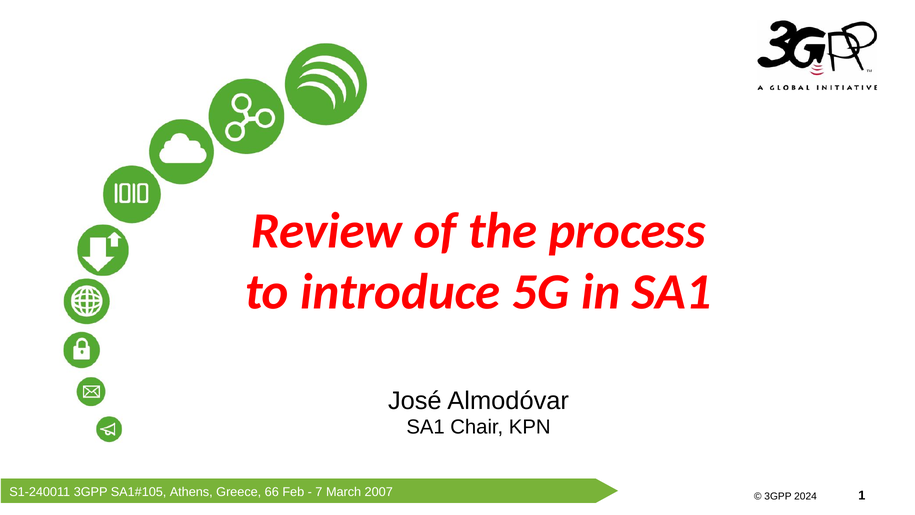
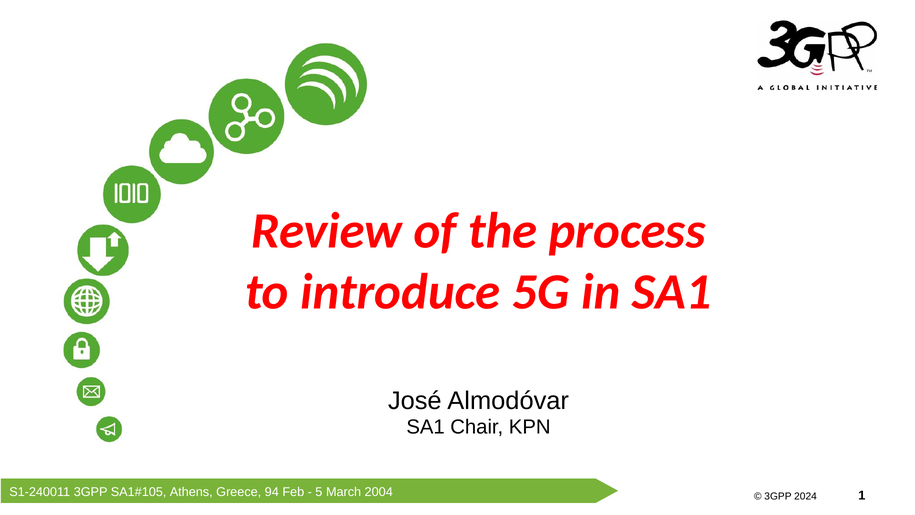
66: 66 -> 94
7: 7 -> 5
2007: 2007 -> 2004
